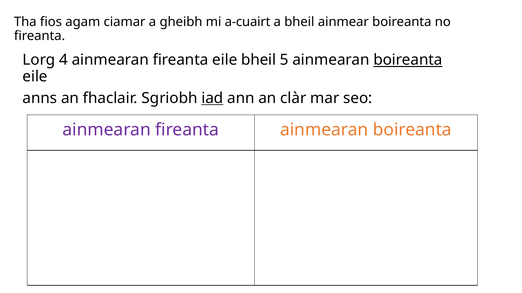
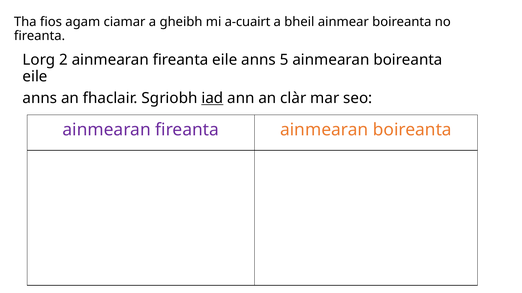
4: 4 -> 2
fireanta eile bheil: bheil -> anns
boireanta at (408, 60) underline: present -> none
